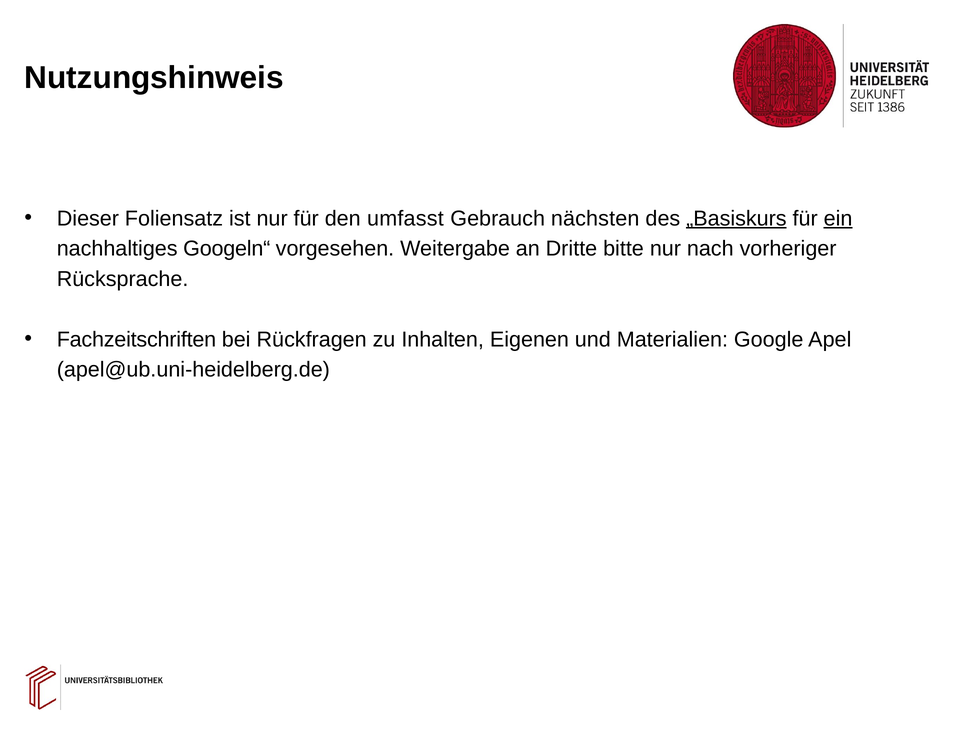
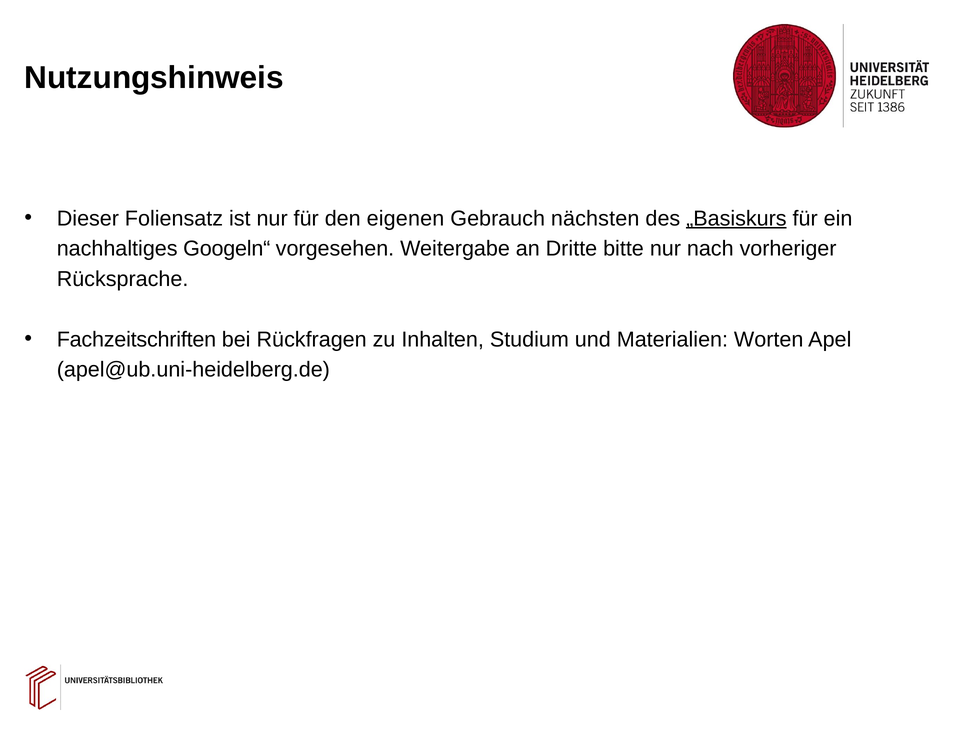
umfasst: umfasst -> eigenen
ein underline: present -> none
Eigenen: Eigenen -> Studium
Google: Google -> Worten
